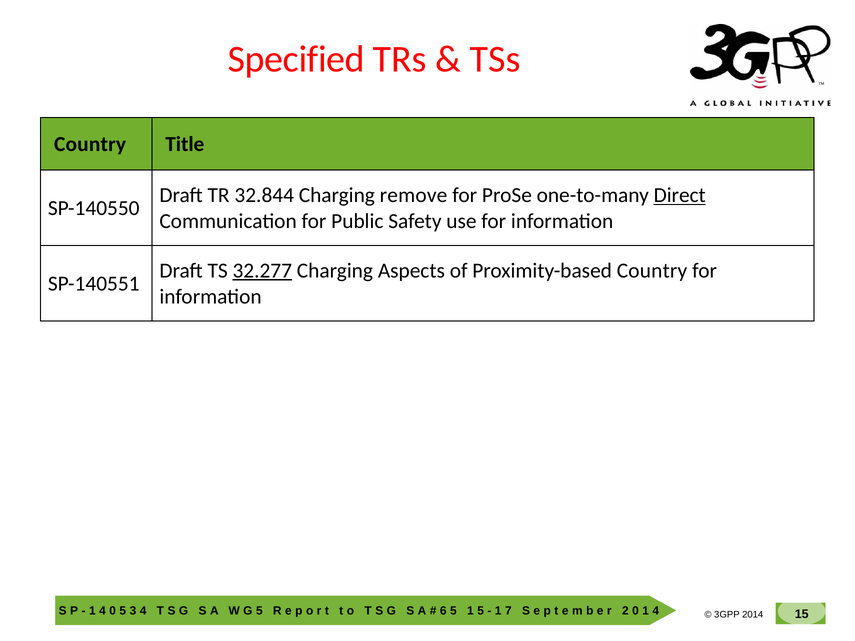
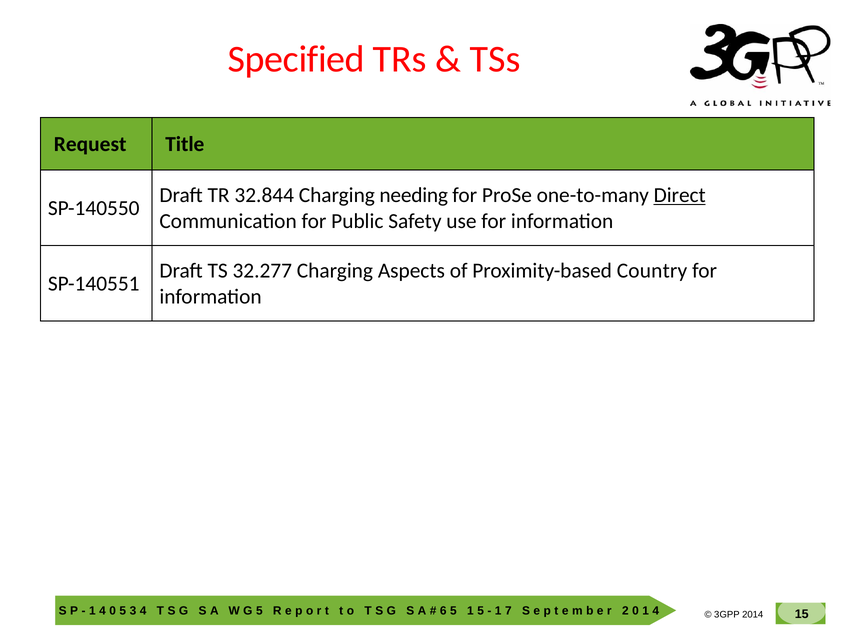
Country at (90, 144): Country -> Request
remove: remove -> needing
32.277 underline: present -> none
